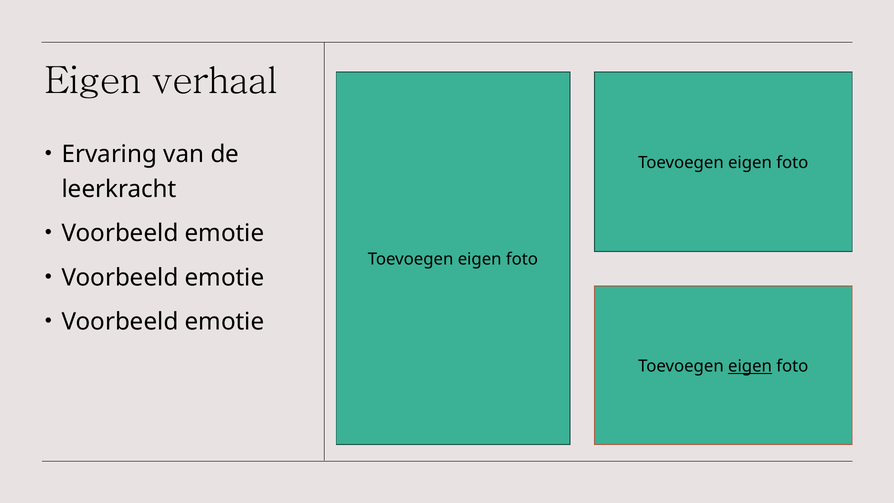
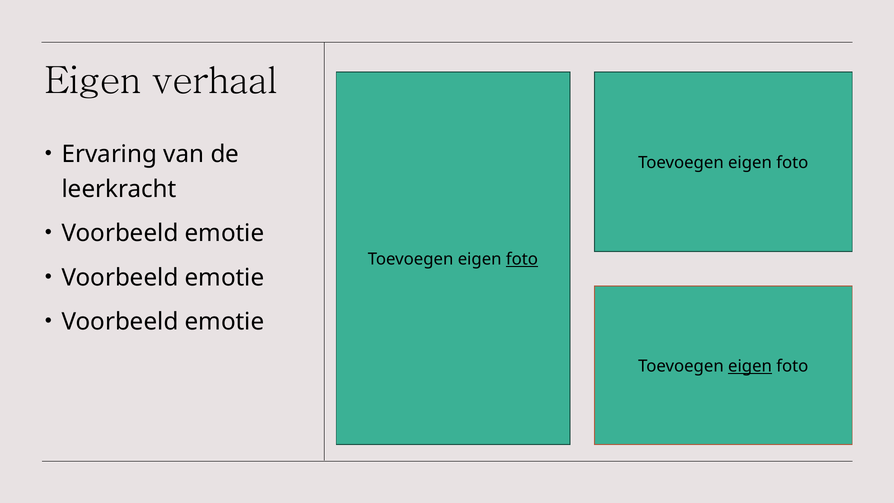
foto at (522, 259) underline: none -> present
